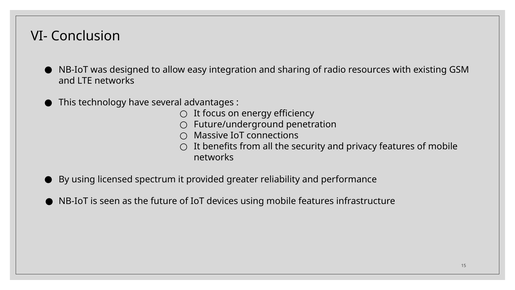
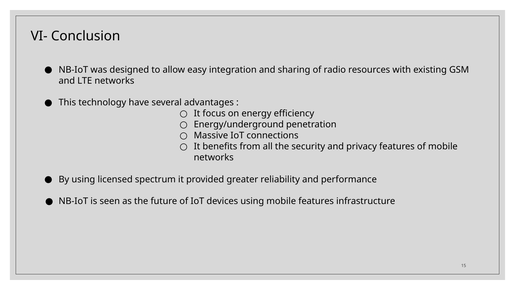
Future/underground: Future/underground -> Energy/underground
